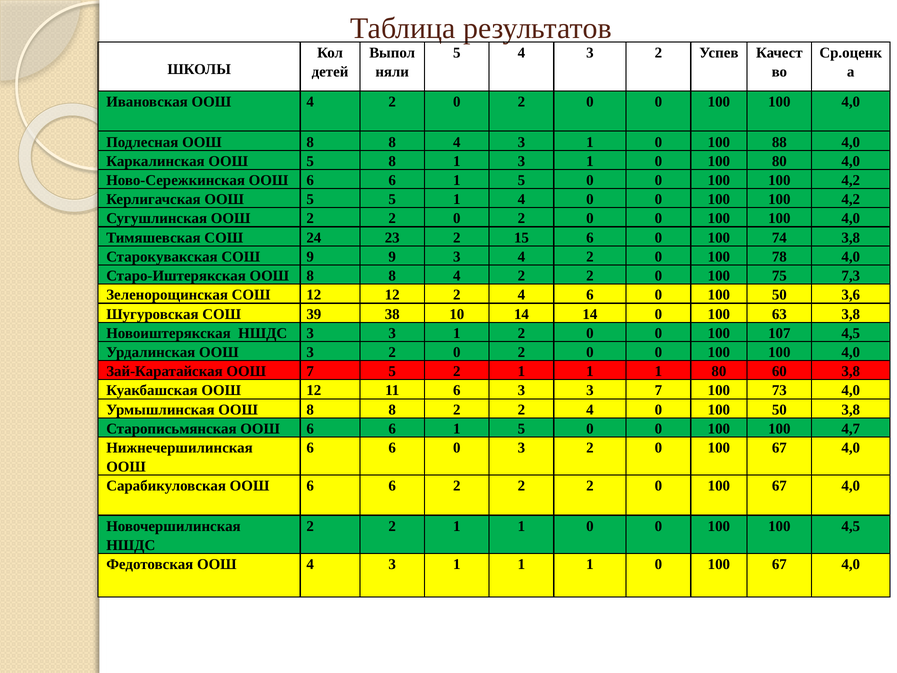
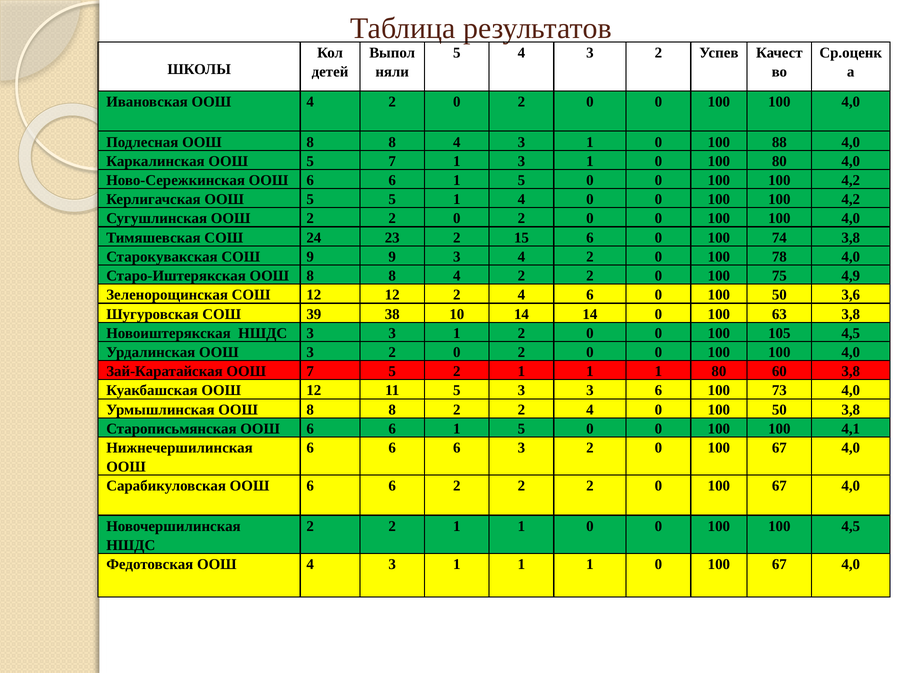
5 8: 8 -> 7
7,3: 7,3 -> 4,9
107: 107 -> 105
11 6: 6 -> 5
3 7: 7 -> 6
4,7: 4,7 -> 4,1
6 6 0: 0 -> 6
